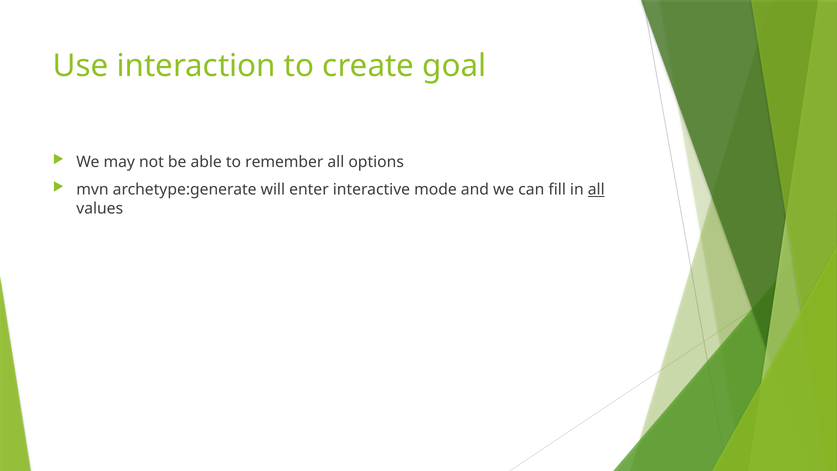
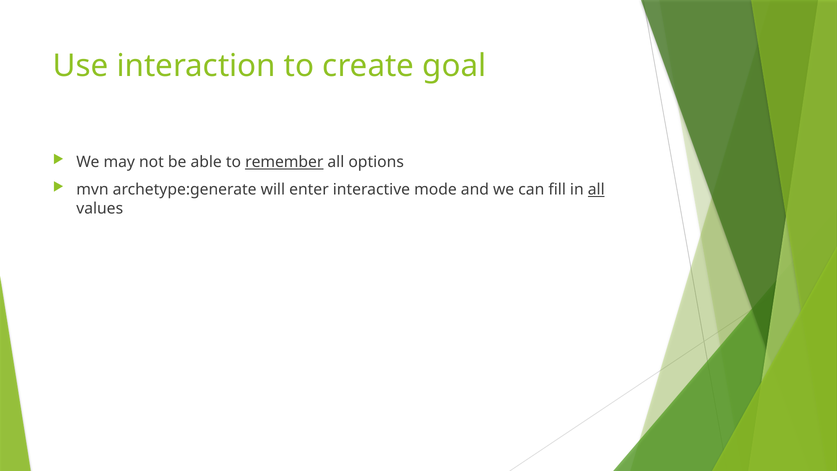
remember underline: none -> present
